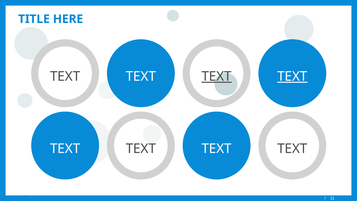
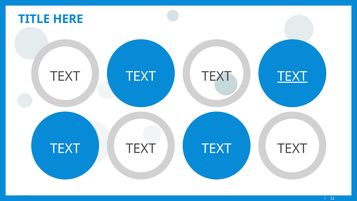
TEXT at (217, 76) underline: present -> none
